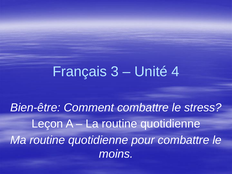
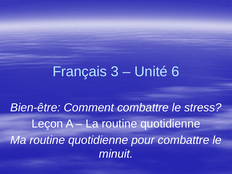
4: 4 -> 6
moins: moins -> minuit
